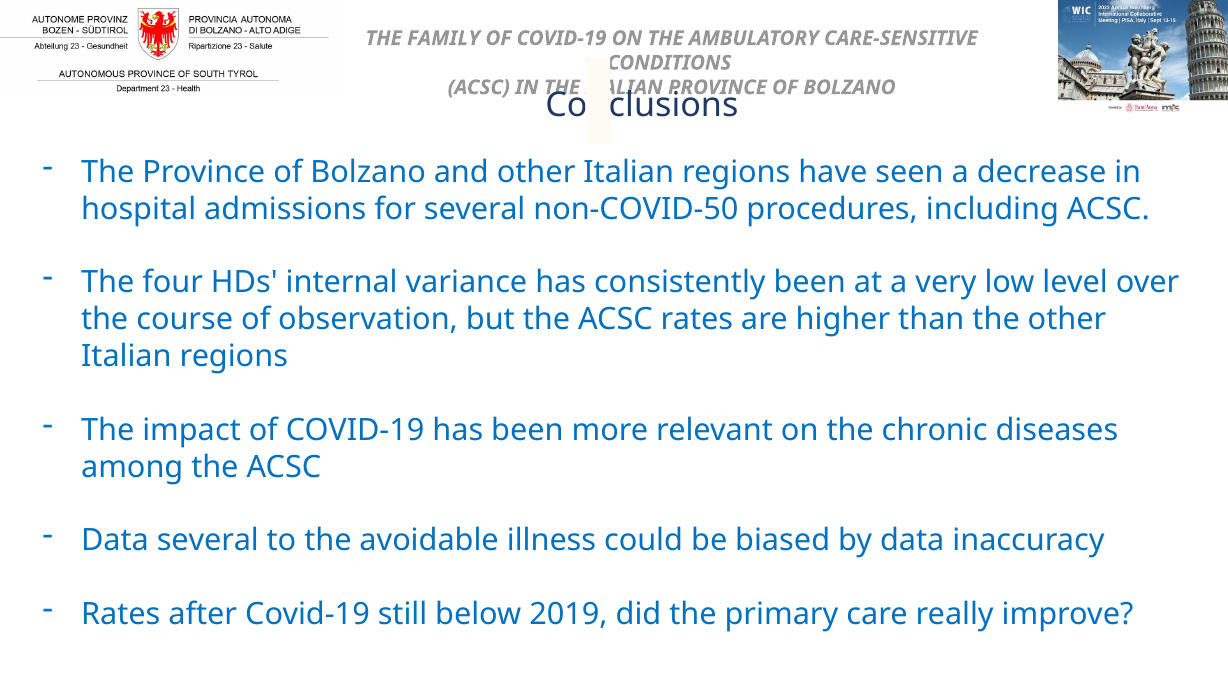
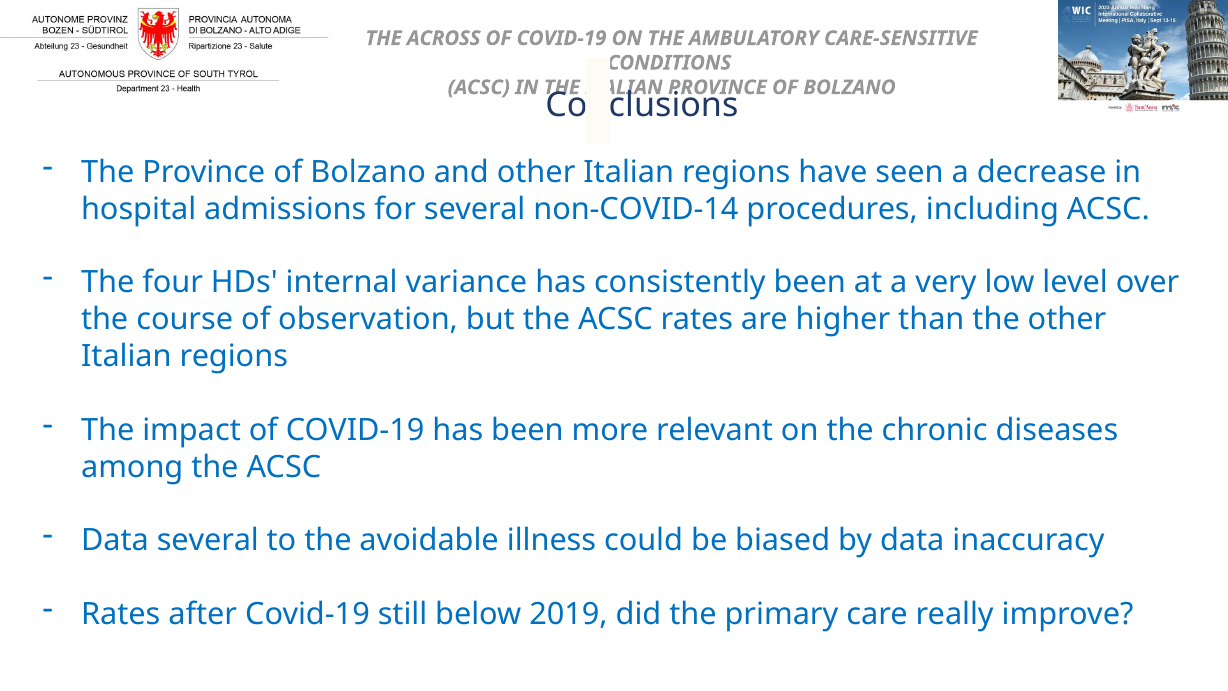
FAMILY: FAMILY -> ACROSS
non-COVID-50: non-COVID-50 -> non-COVID-14
